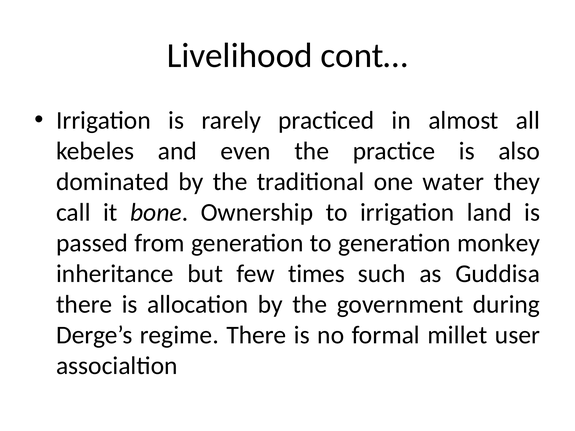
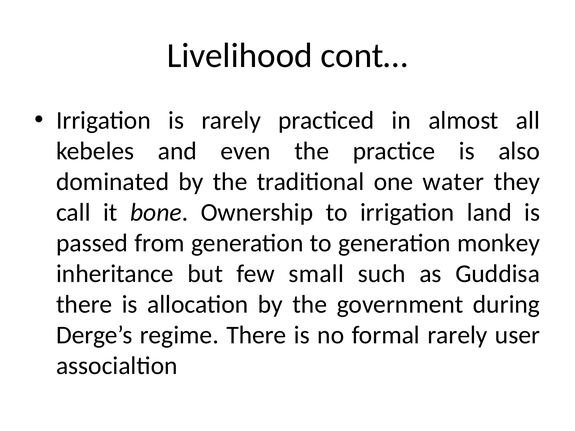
times: times -> small
formal millet: millet -> rarely
